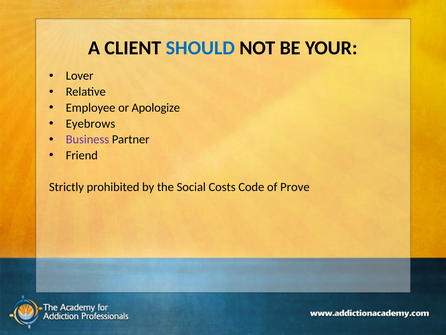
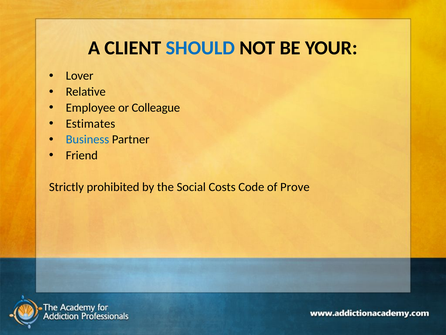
Apologize: Apologize -> Colleague
Eyebrows: Eyebrows -> Estimates
Business colour: purple -> blue
